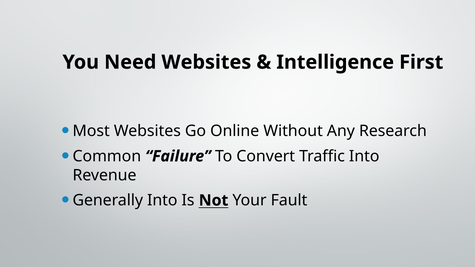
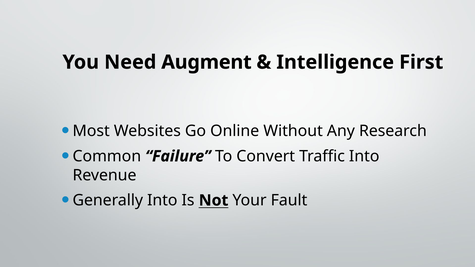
Need Websites: Websites -> Augment
